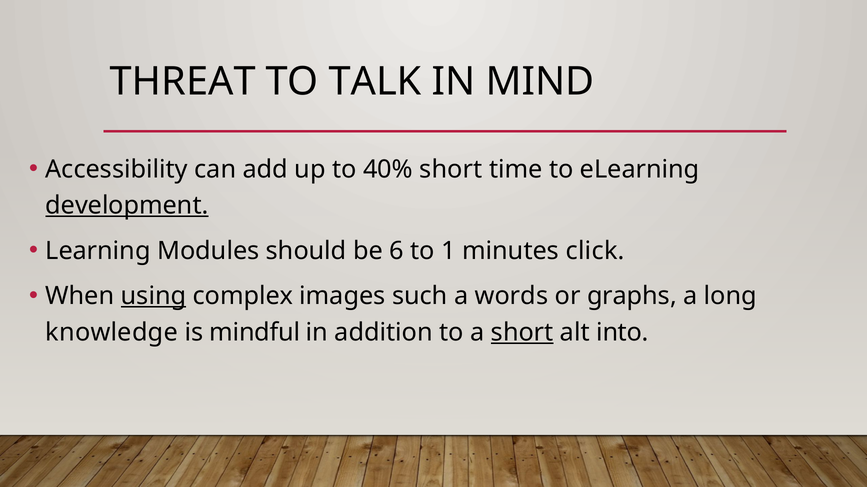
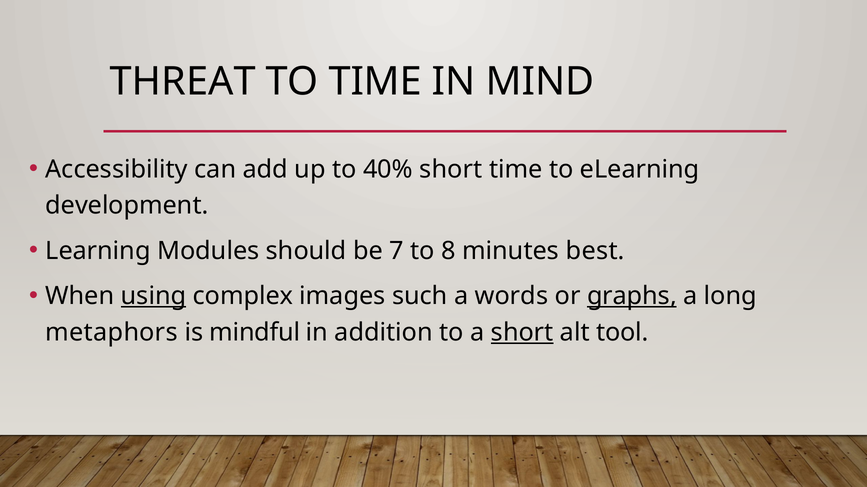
TO TALK: TALK -> TIME
development underline: present -> none
6: 6 -> 7
1: 1 -> 8
click: click -> best
graphs underline: none -> present
knowledge: knowledge -> metaphors
into: into -> tool
